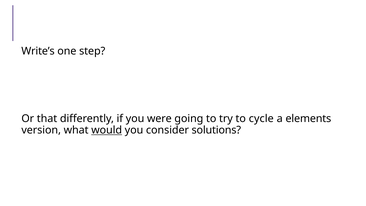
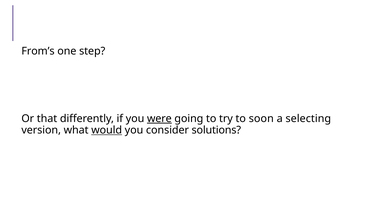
Write’s: Write’s -> From’s
were underline: none -> present
cycle: cycle -> soon
elements: elements -> selecting
